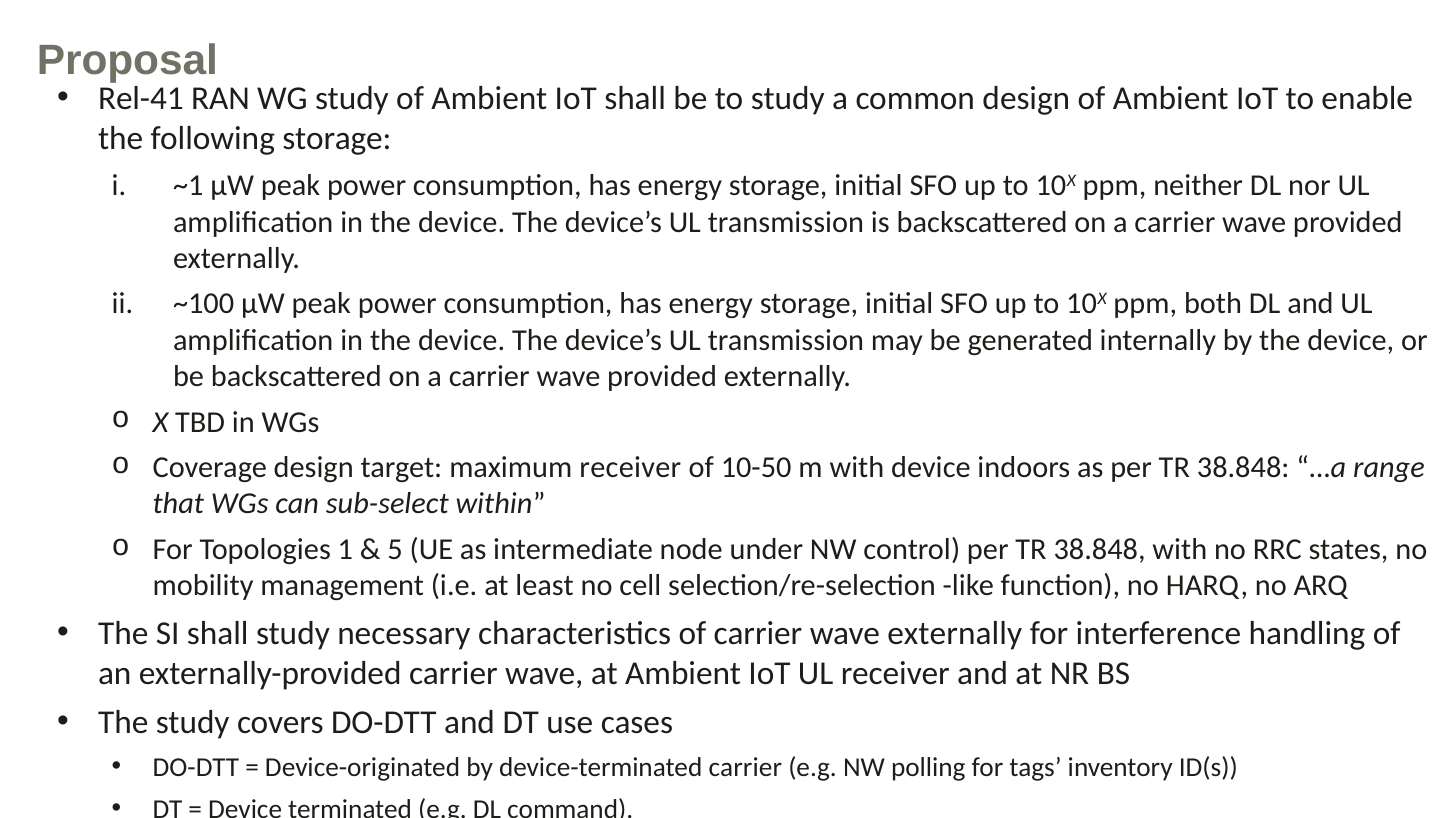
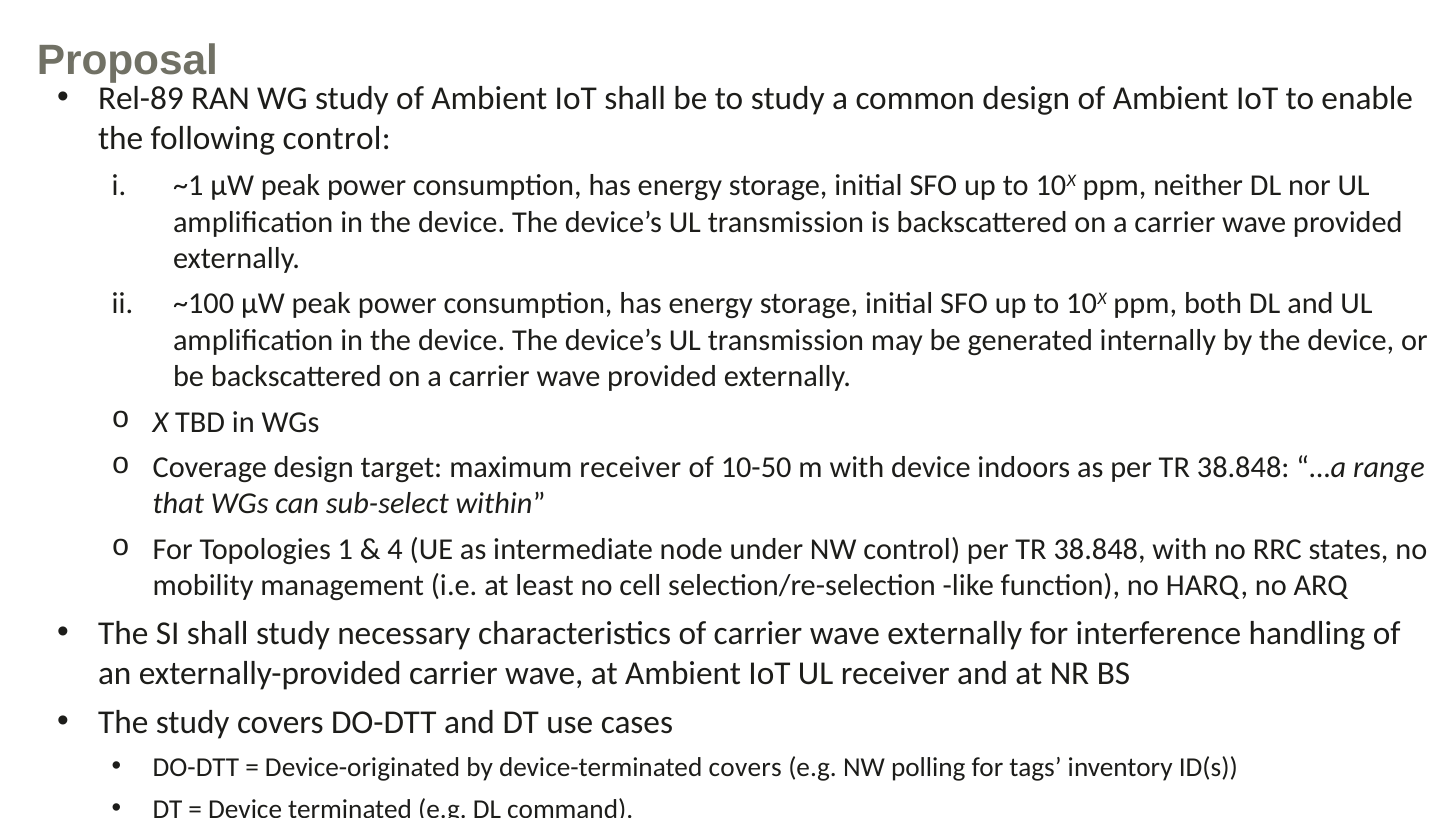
Rel-41: Rel-41 -> Rel-89
following storage: storage -> control
5: 5 -> 4
device-terminated carrier: carrier -> covers
